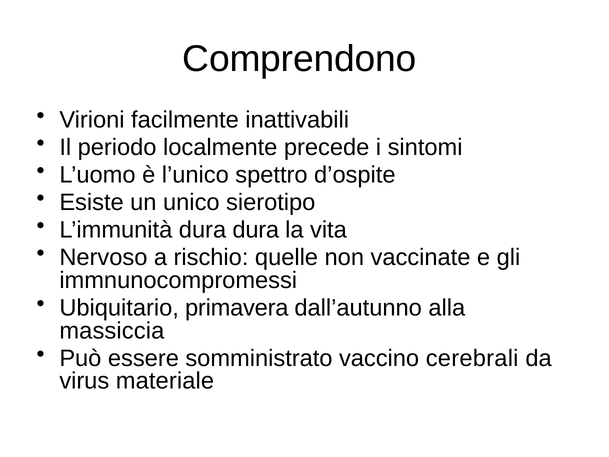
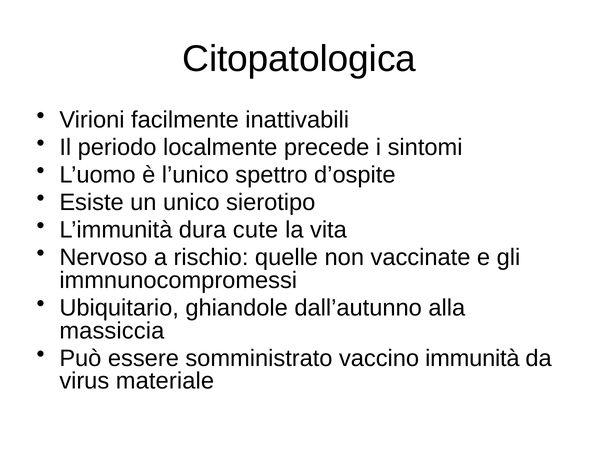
Comprendono: Comprendono -> Citopatologica
dura dura: dura -> cute
primavera: primavera -> ghiandole
cerebrali: cerebrali -> immunità
